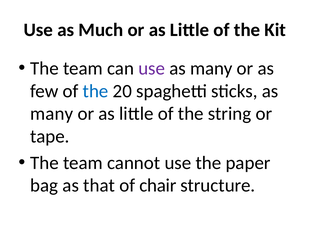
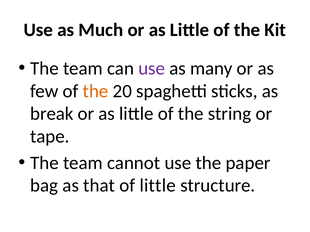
the at (96, 91) colour: blue -> orange
many at (52, 114): many -> break
of chair: chair -> little
